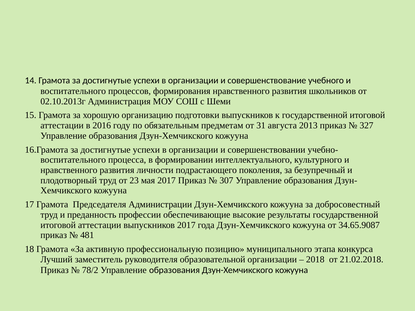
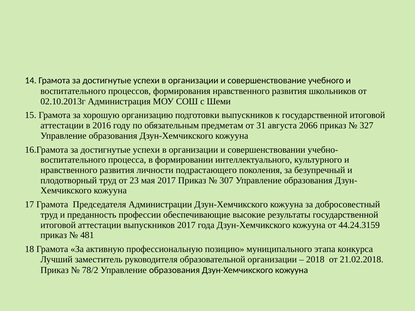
2013: 2013 -> 2066
34.65.9087: 34.65.9087 -> 44.24.3159
